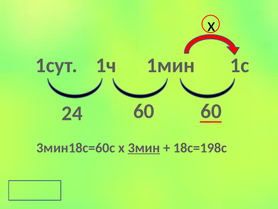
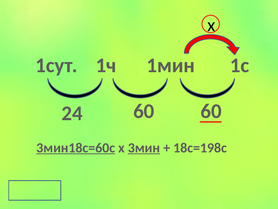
3мин18с=60с underline: none -> present
